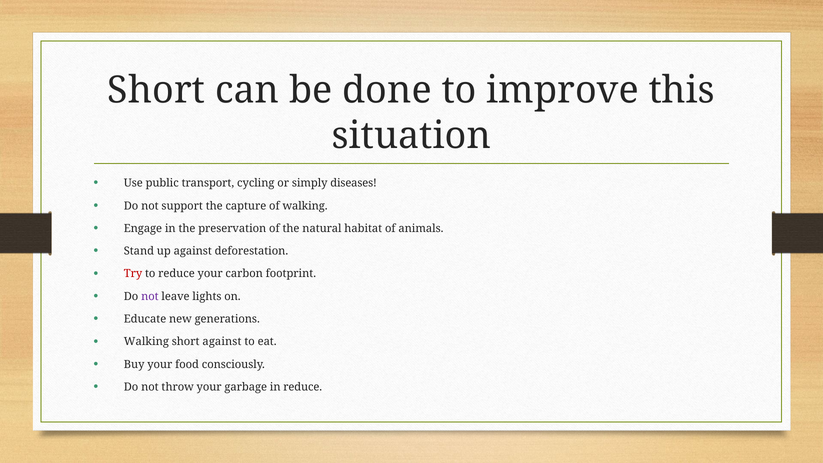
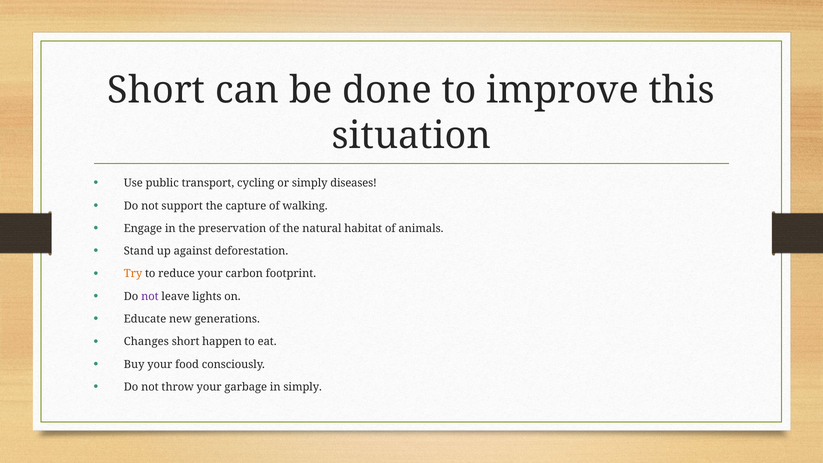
Try colour: red -> orange
Walking at (146, 342): Walking -> Changes
short against: against -> happen
in reduce: reduce -> simply
